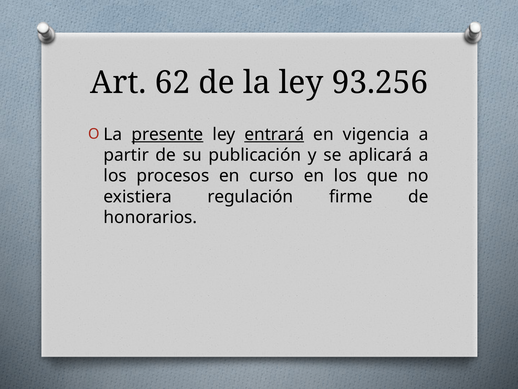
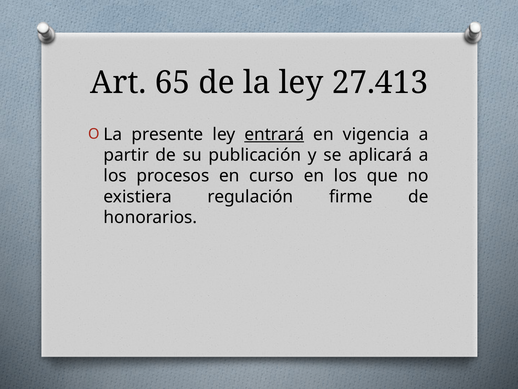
62: 62 -> 65
93.256: 93.256 -> 27.413
presente underline: present -> none
